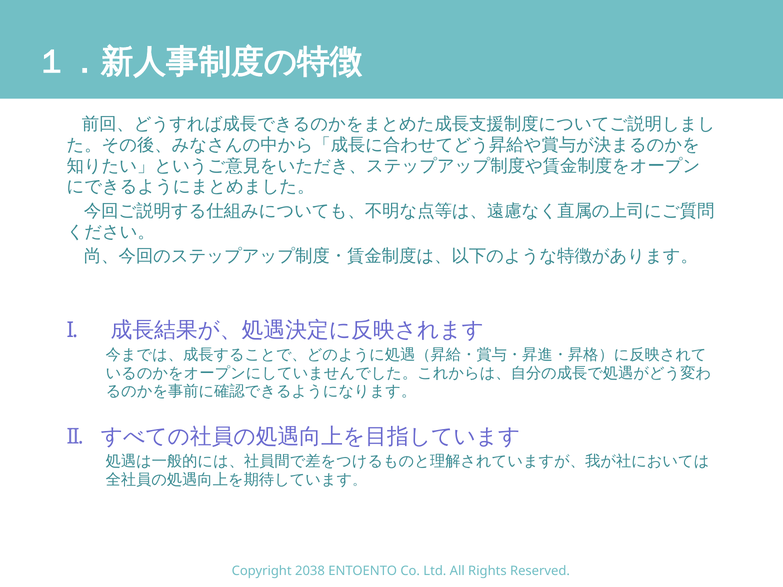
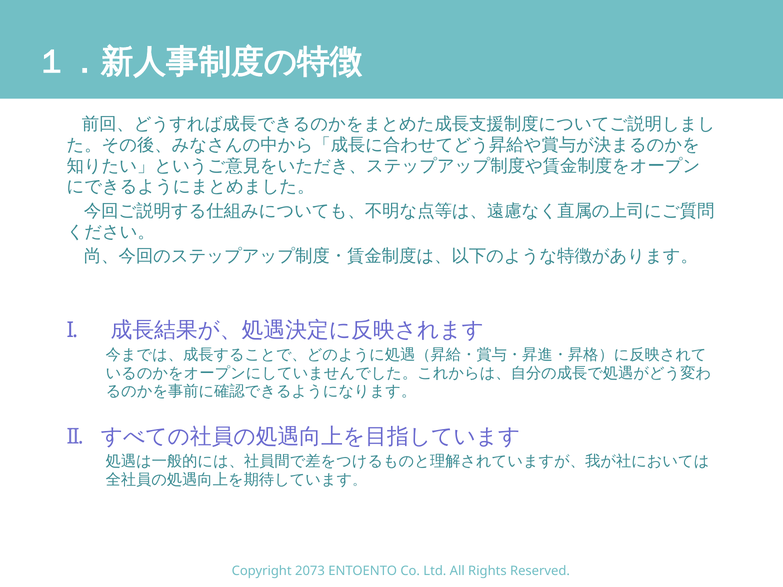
2038: 2038 -> 2073
